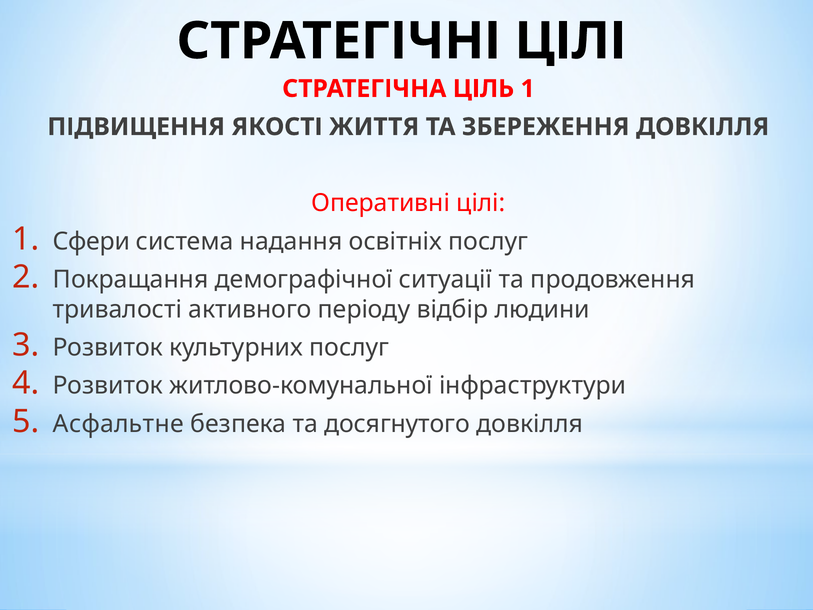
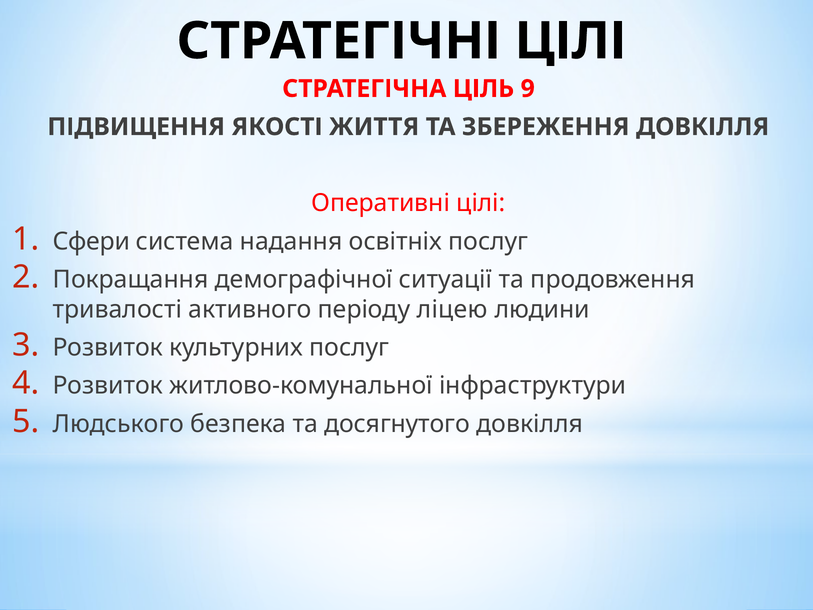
ЦІЛЬ 1: 1 -> 9
відбір: відбір -> ліцею
Асфальтне: Асфальтне -> Людського
